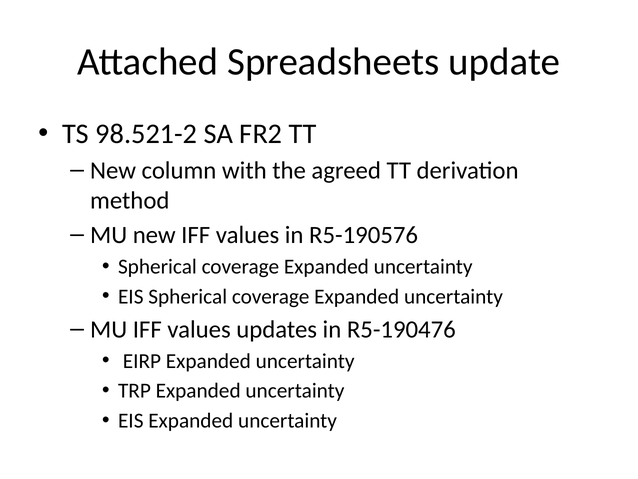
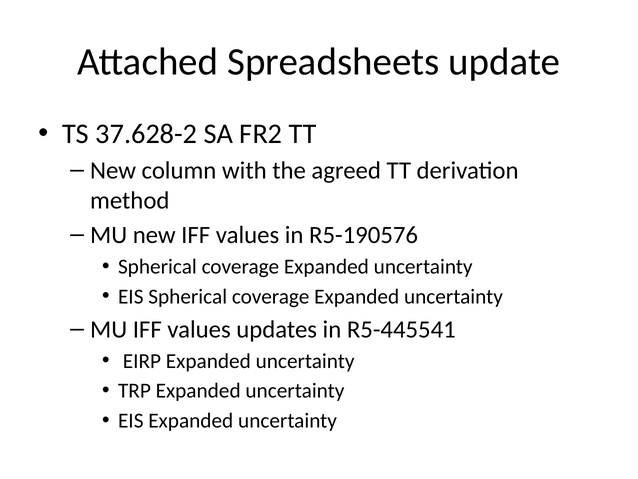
98.521-2: 98.521-2 -> 37.628-2
R5-190476: R5-190476 -> R5-445541
